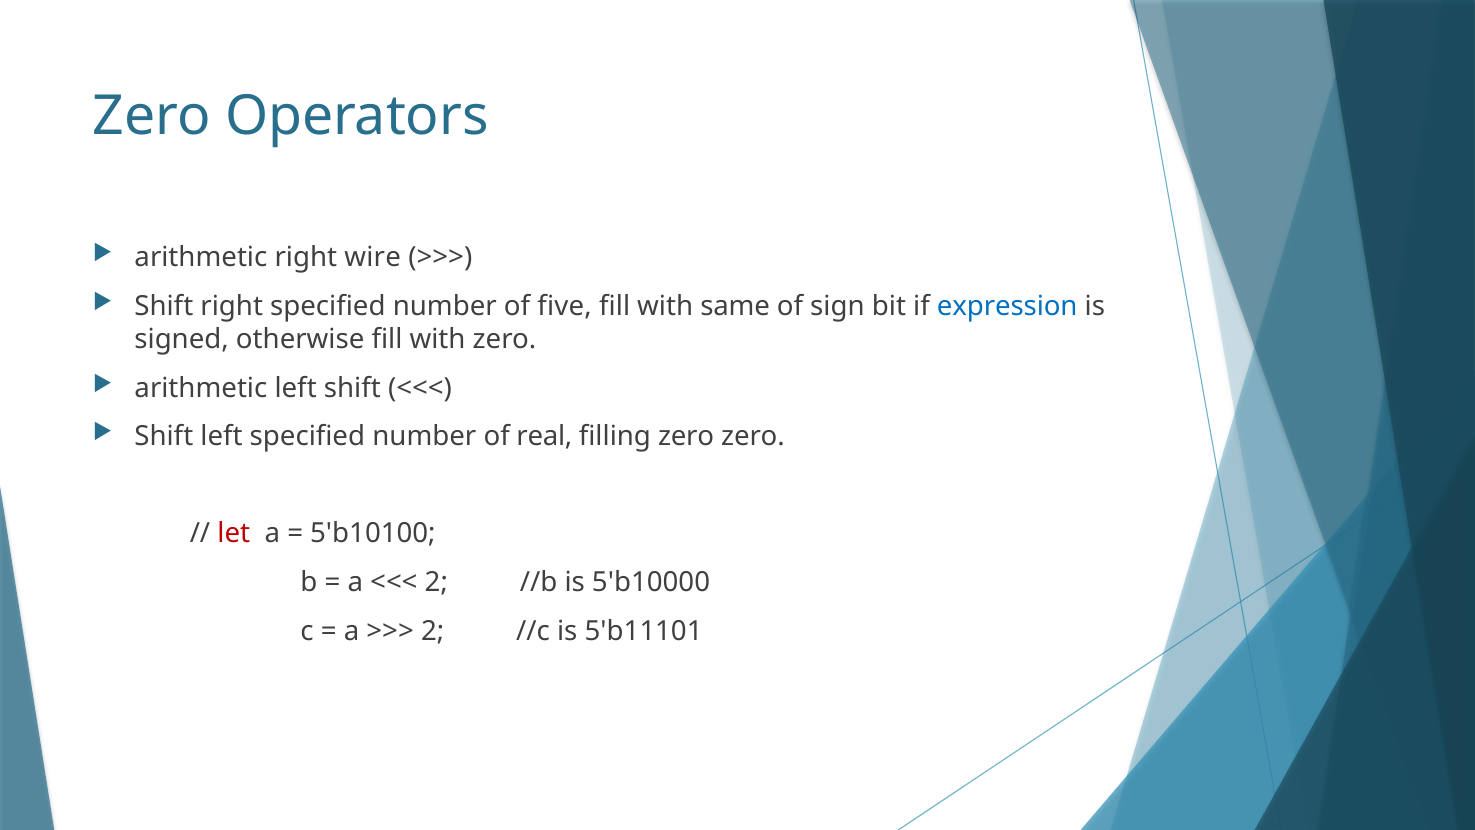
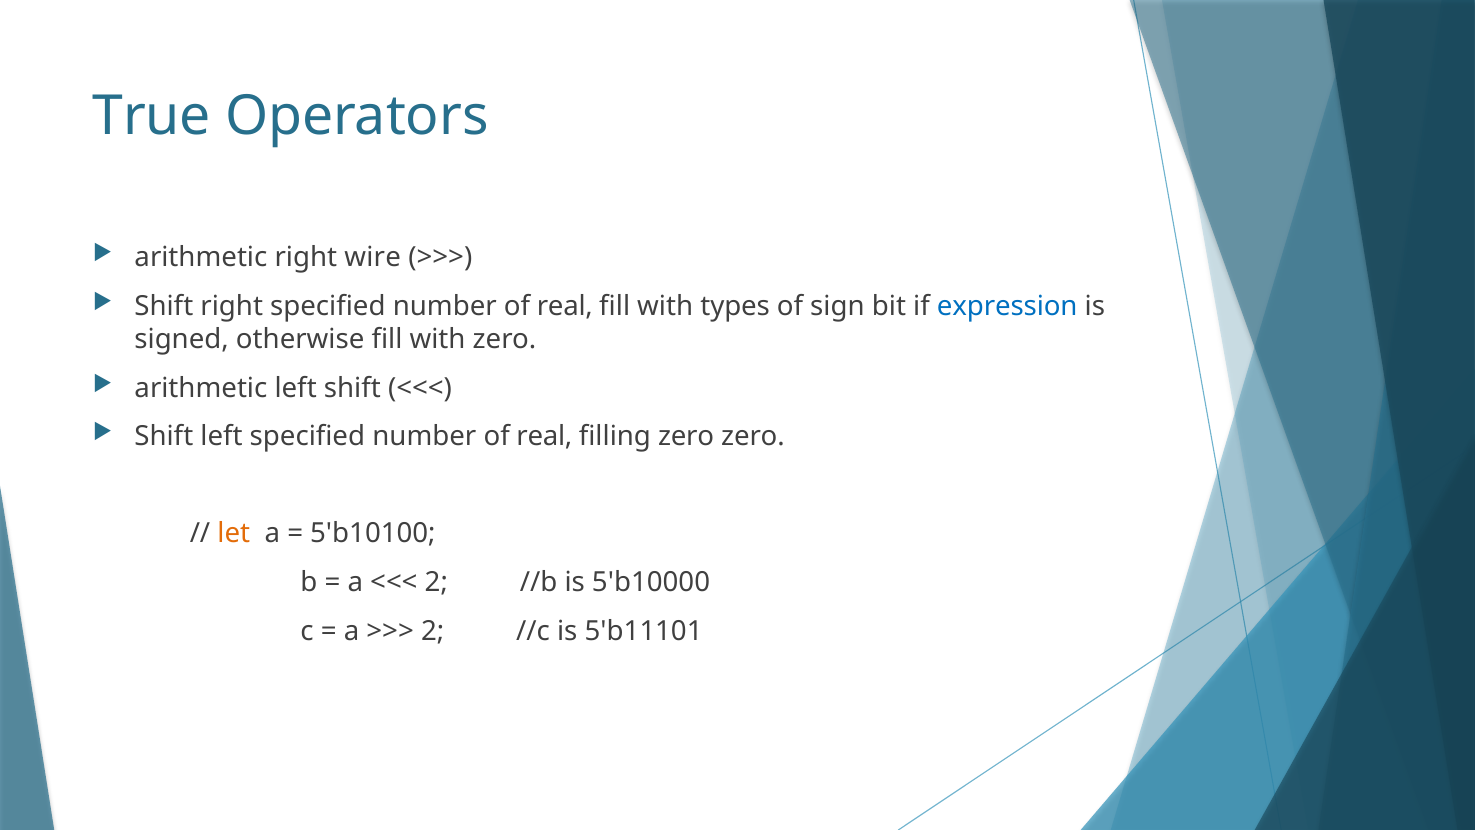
Zero at (152, 116): Zero -> True
five at (565, 306): five -> real
same: same -> types
let colour: red -> orange
